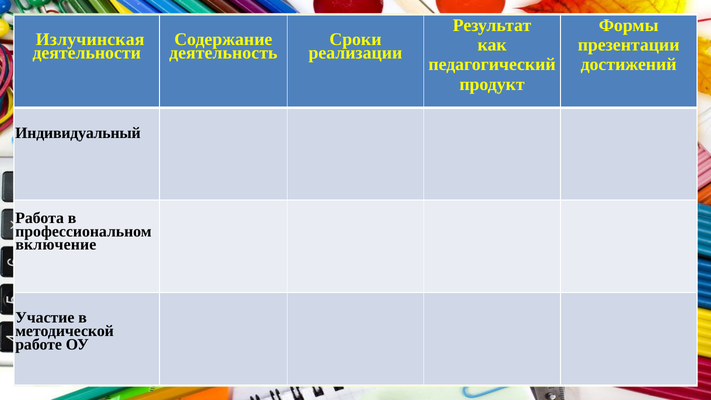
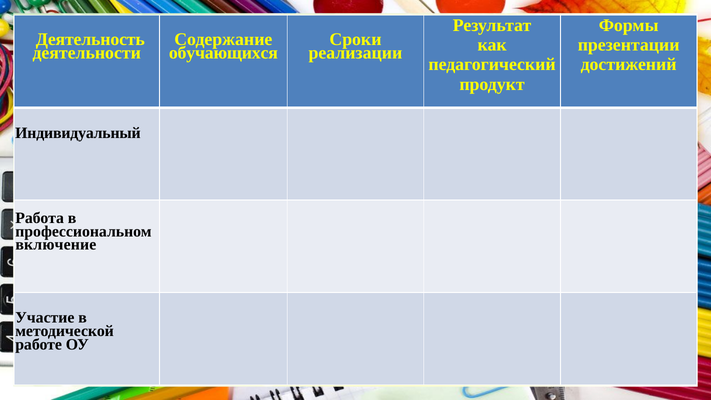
Излучинская: Излучинская -> Деятельность
деятельность: деятельность -> обучающихся
